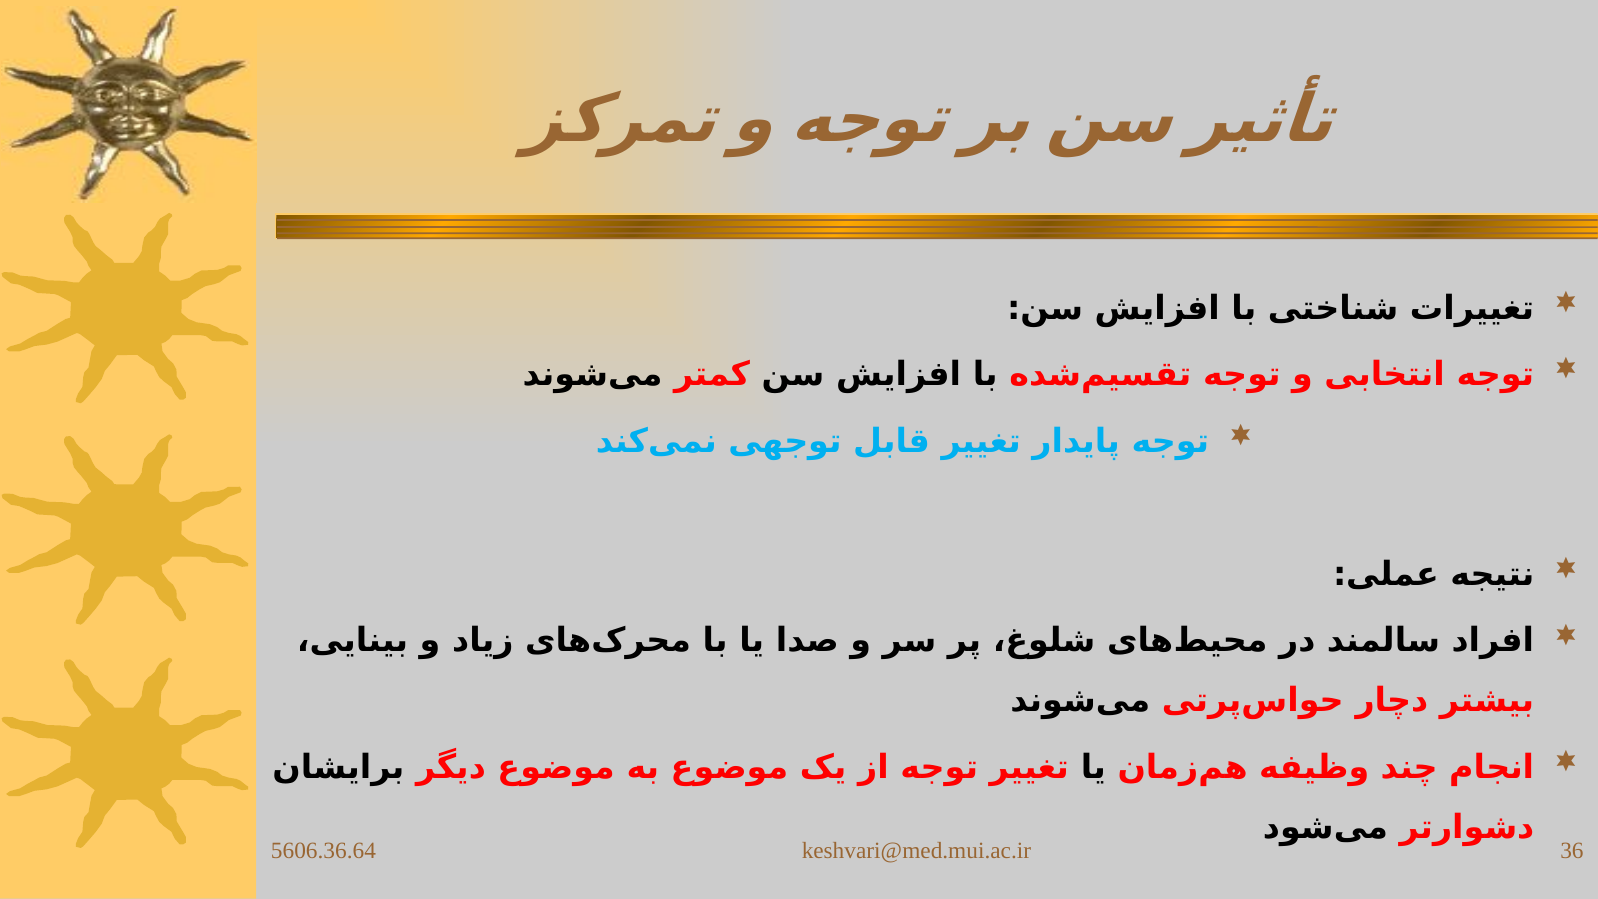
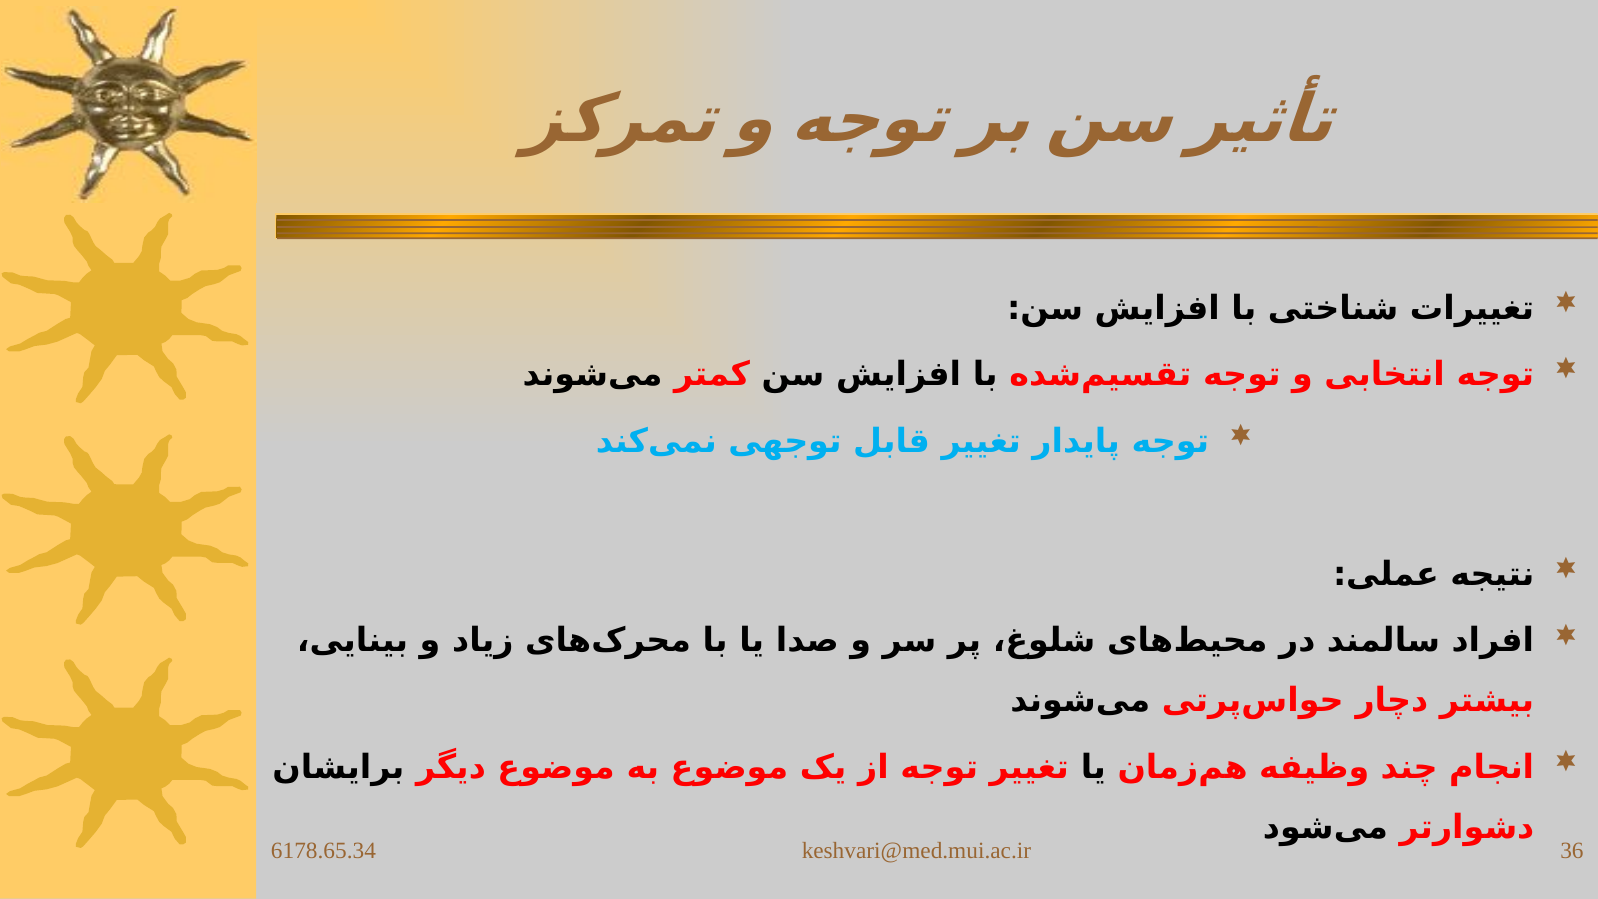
5606.36.64: 5606.36.64 -> 6178.65.34
